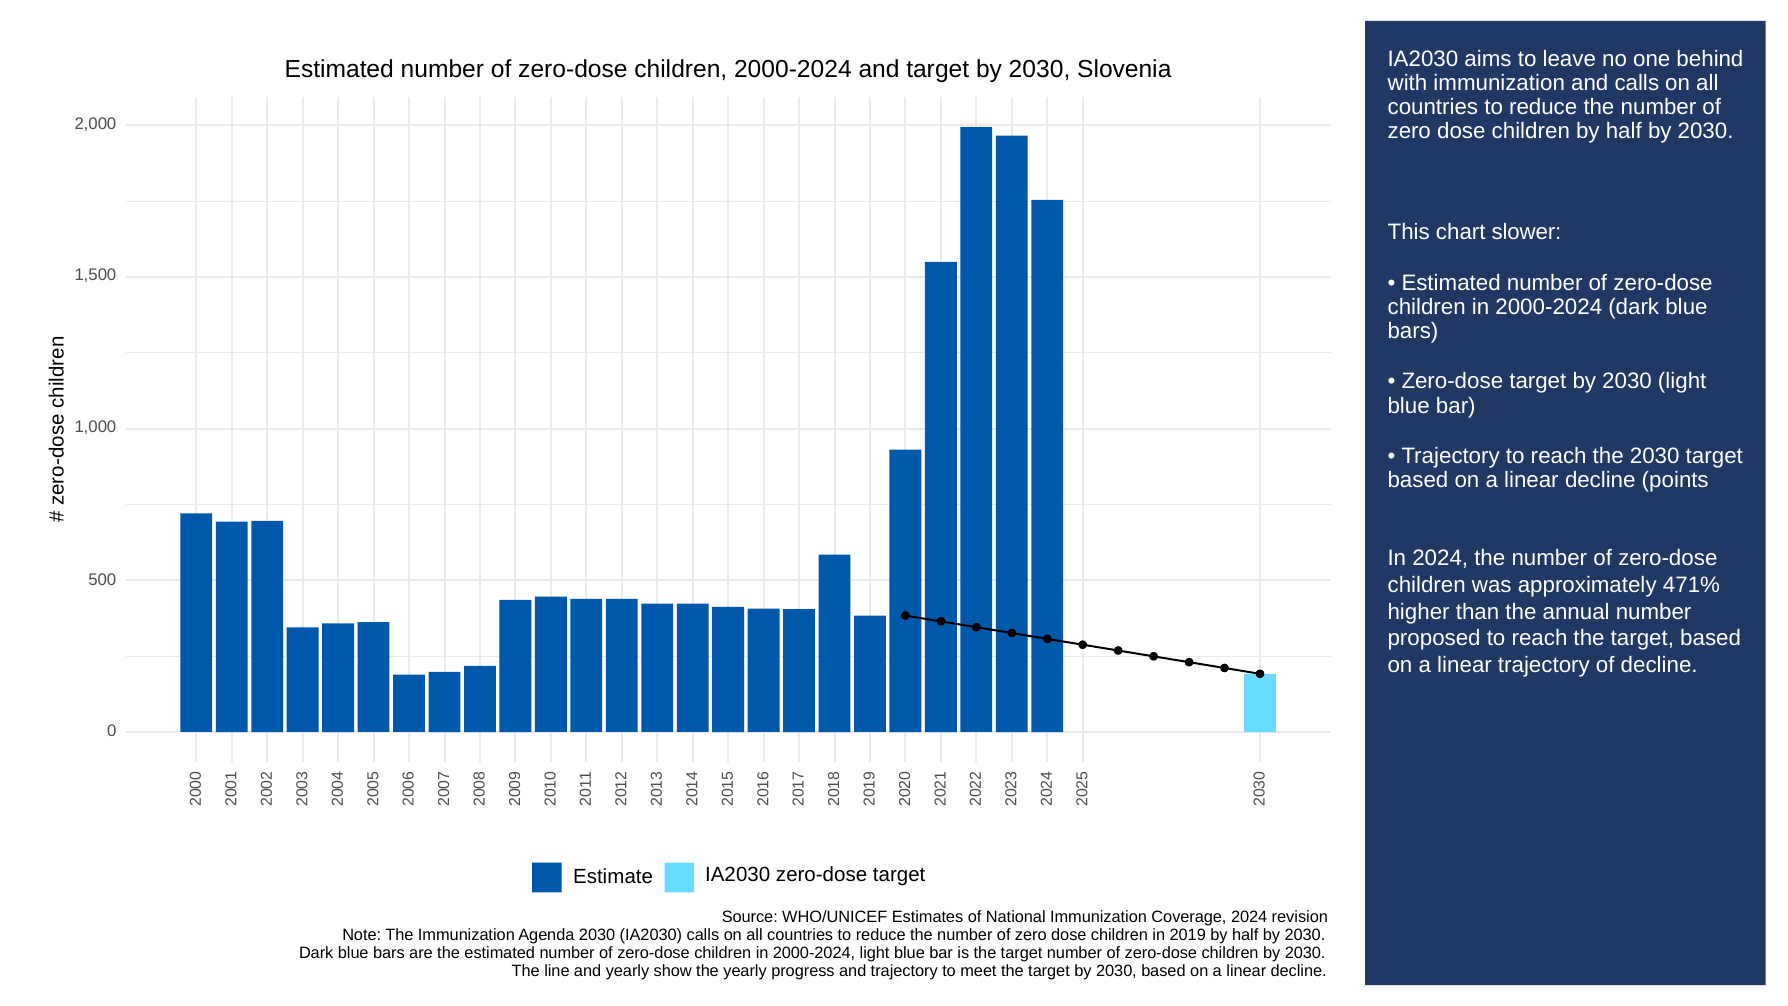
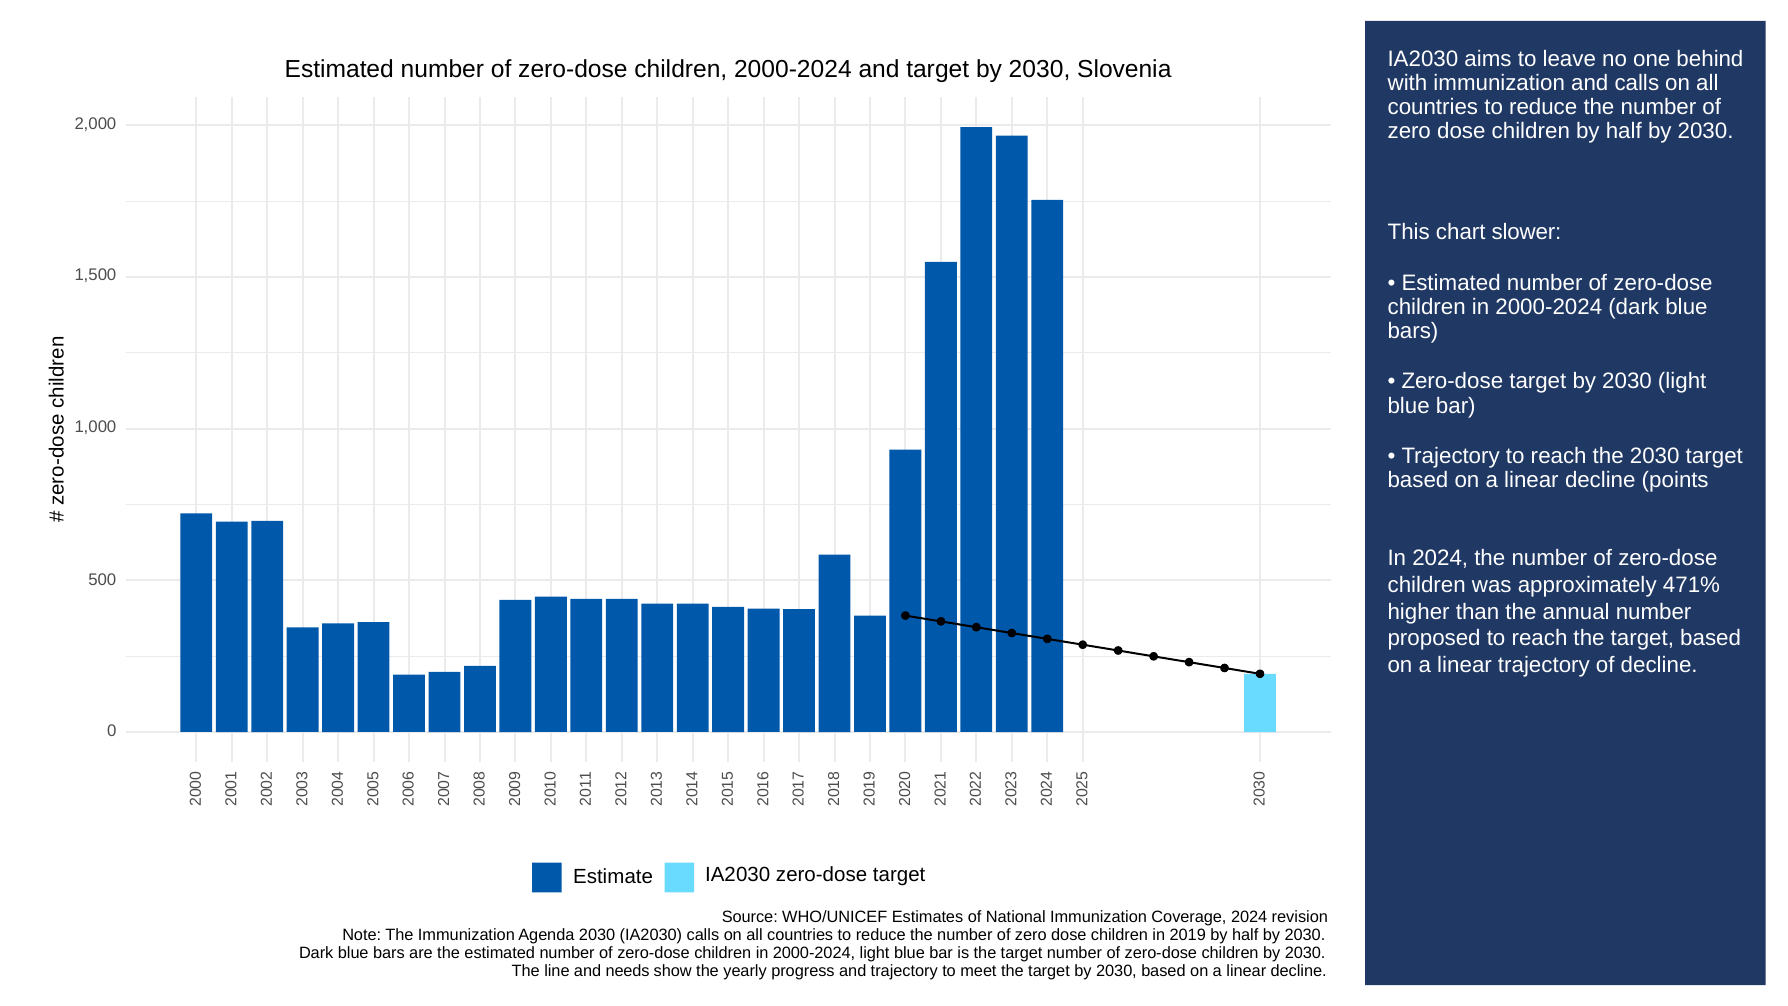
and yearly: yearly -> needs
